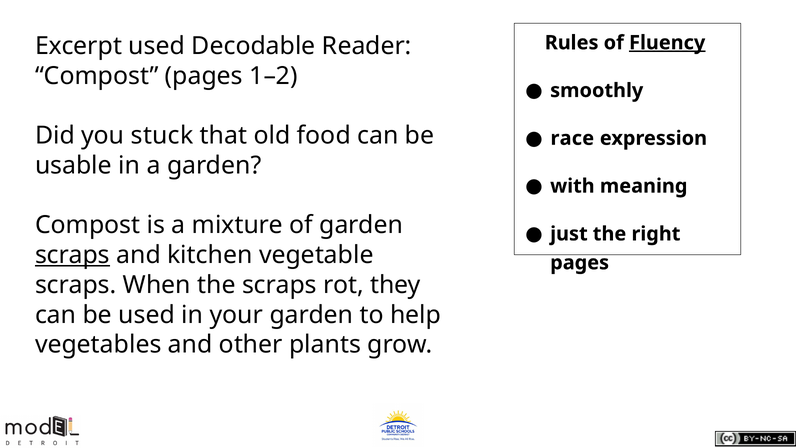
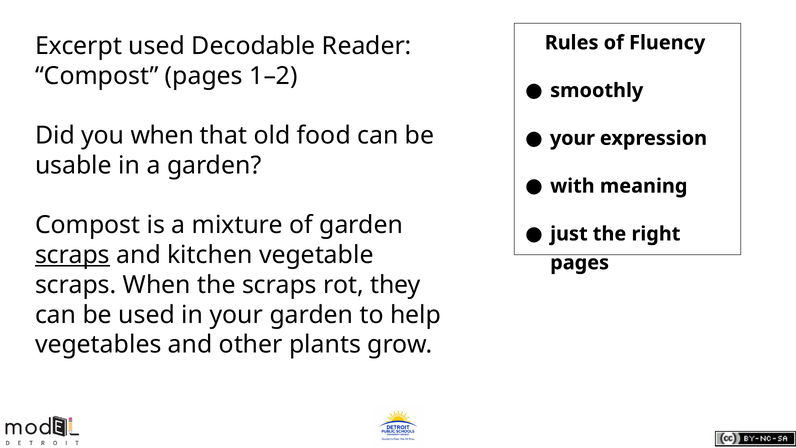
Fluency underline: present -> none
you stuck: stuck -> when
race at (572, 138): race -> your
